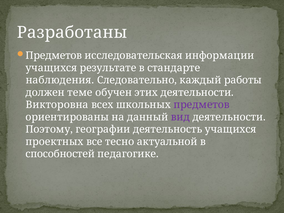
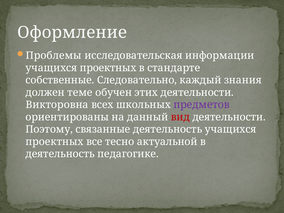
Разработаны: Разработаны -> Оформление
Предметов at (54, 56): Предметов -> Проблемы
результате at (108, 68): результате -> проектных
наблюдения: наблюдения -> собственные
работы: работы -> знания
вид colour: purple -> red
географии: географии -> связанные
способностей at (60, 154): способностей -> деятельность
